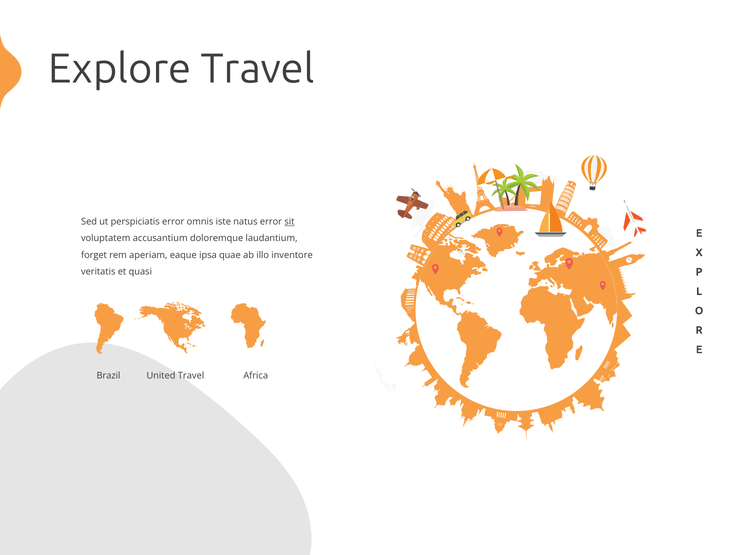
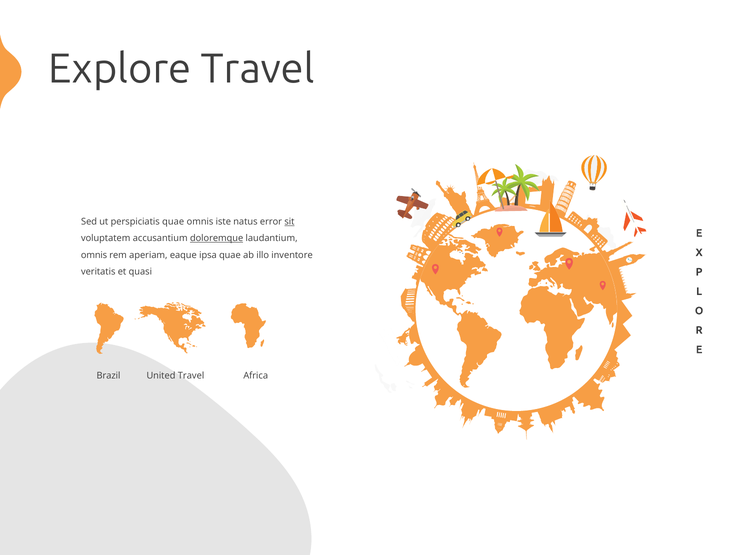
perspiciatis error: error -> quae
doloremque underline: none -> present
forget at (94, 255): forget -> omnis
